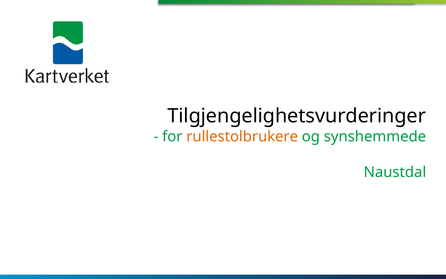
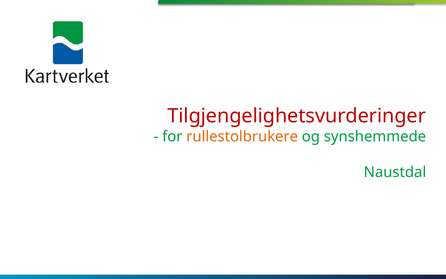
Tilgjengelighetsvurderinger colour: black -> red
